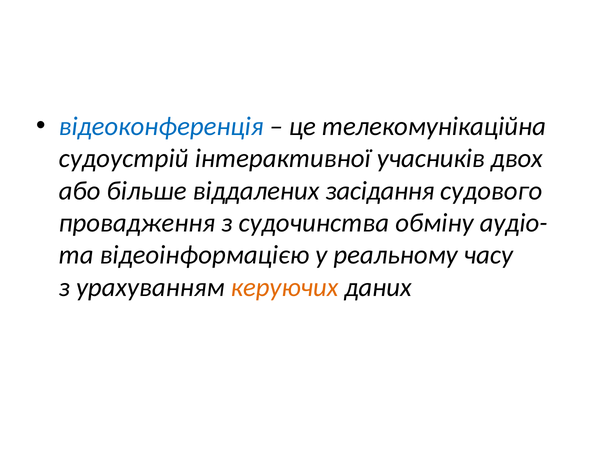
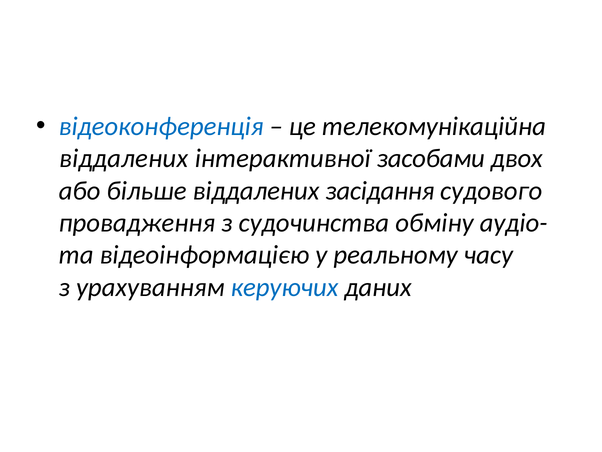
судоустрій at (124, 158): судоустрій -> віддалених
учасників: учасників -> засобами
керуючих colour: orange -> blue
